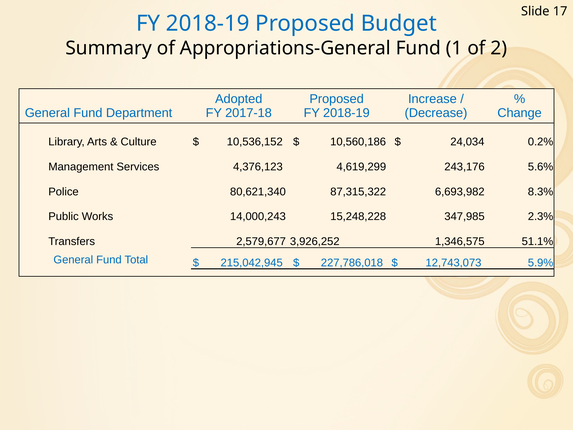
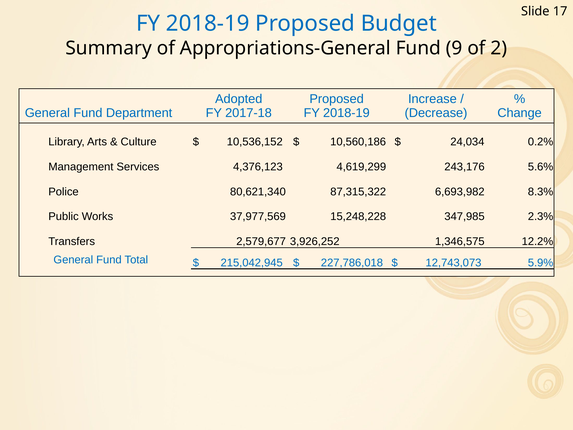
1: 1 -> 9
14,000,243: 14,000,243 -> 37,977,569
51.1%: 51.1% -> 12.2%
